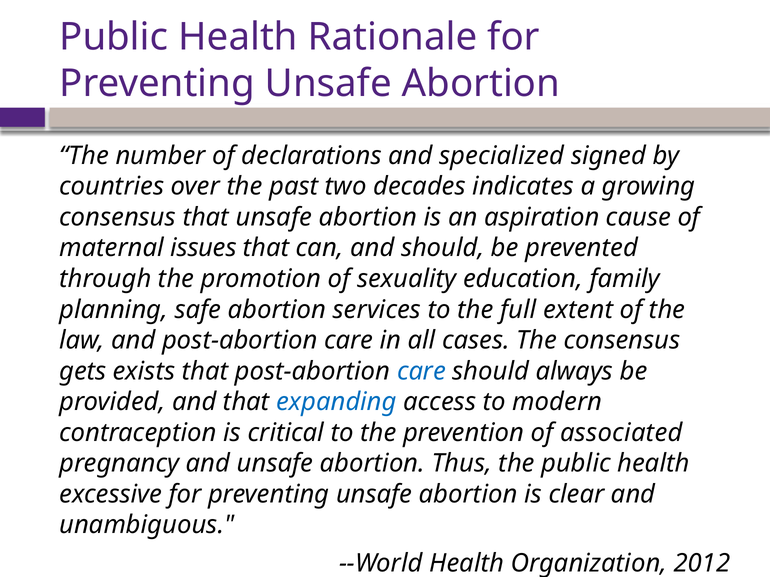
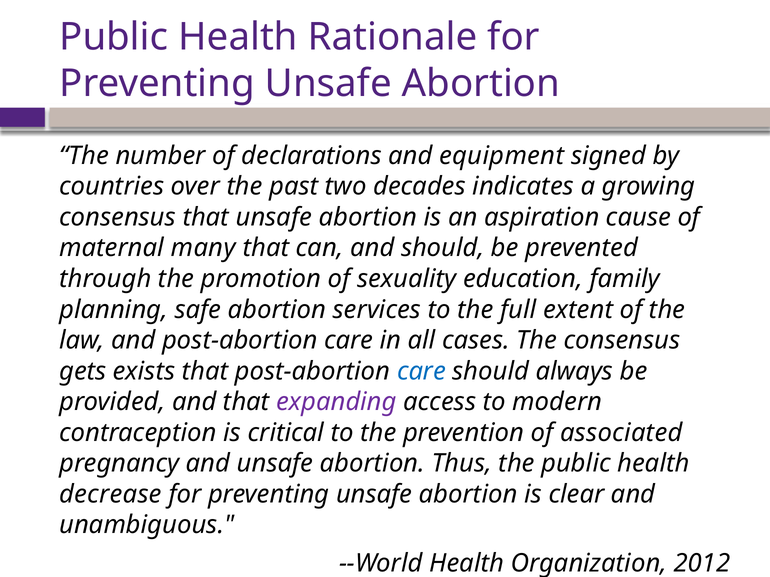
specialized: specialized -> equipment
issues: issues -> many
expanding colour: blue -> purple
excessive: excessive -> decrease
